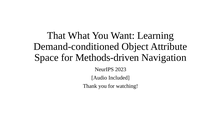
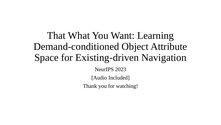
Methods-driven: Methods-driven -> Existing-driven
